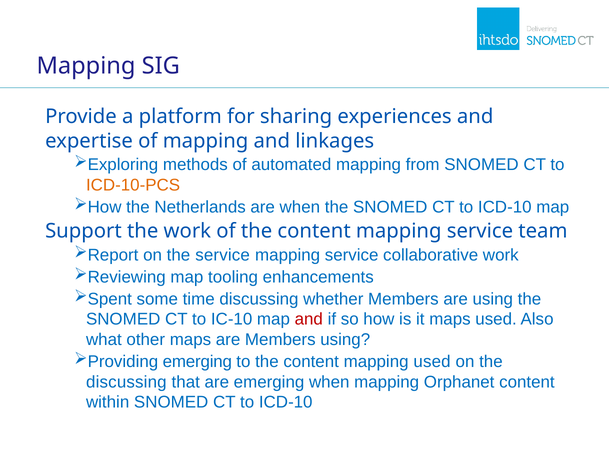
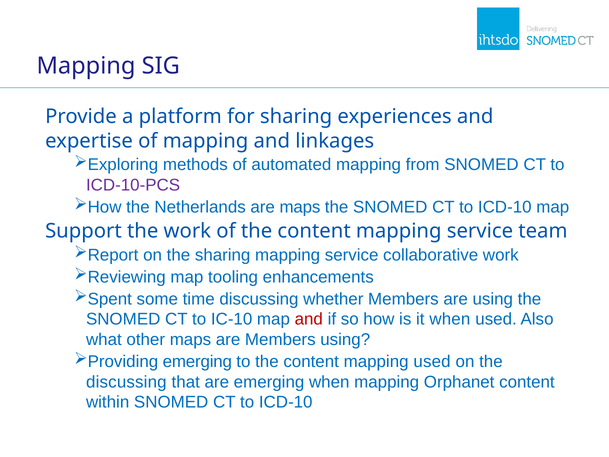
ICD-10-PCS colour: orange -> purple
are when: when -> maps
the service: service -> sharing
it maps: maps -> when
